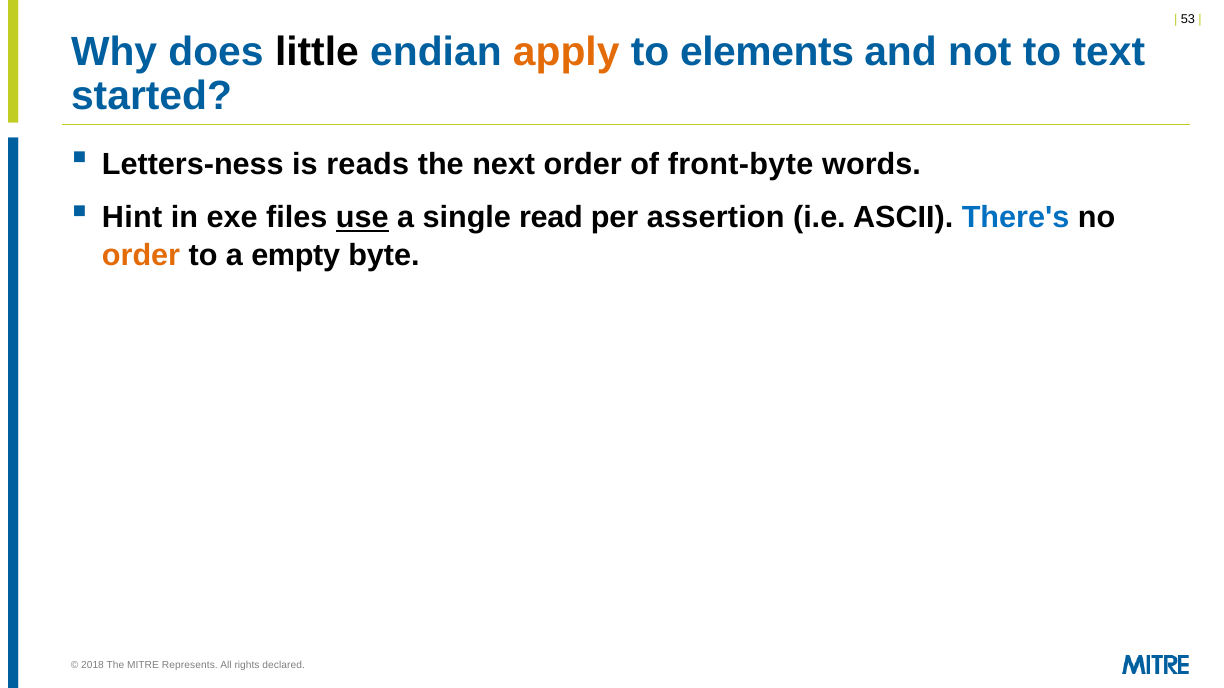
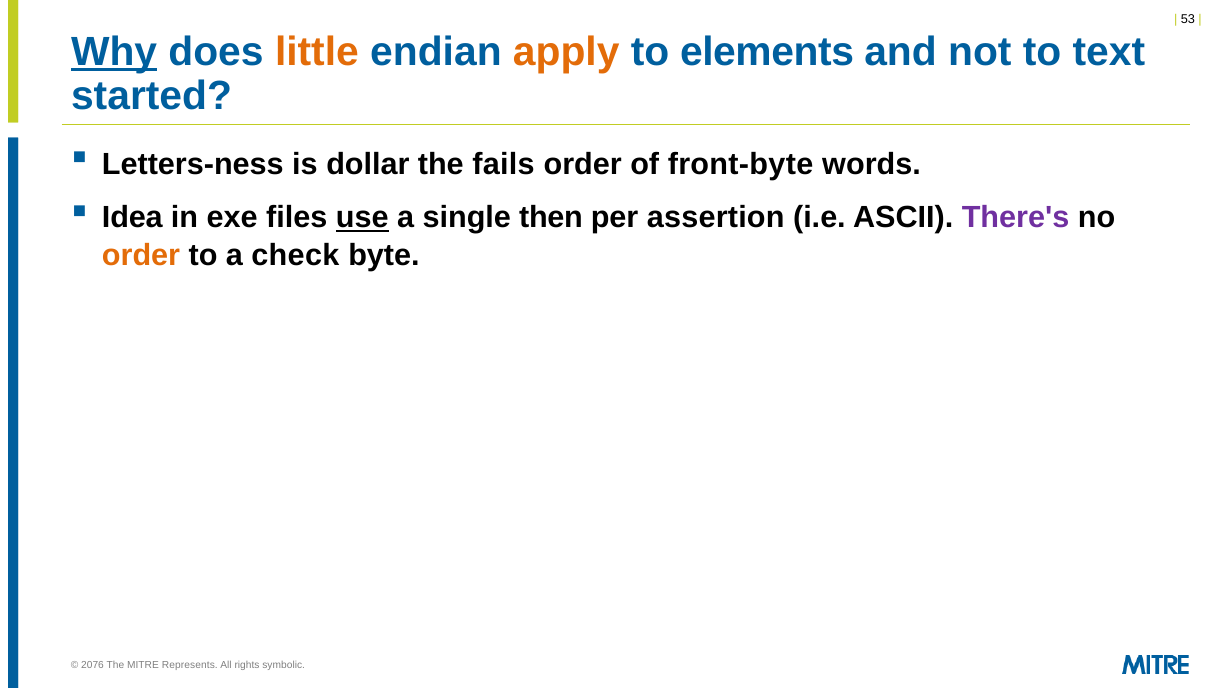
Why underline: none -> present
little colour: black -> orange
reads: reads -> dollar
next: next -> fails
Hint: Hint -> Idea
read: read -> then
There's colour: blue -> purple
empty: empty -> check
2018: 2018 -> 2076
declared: declared -> symbolic
